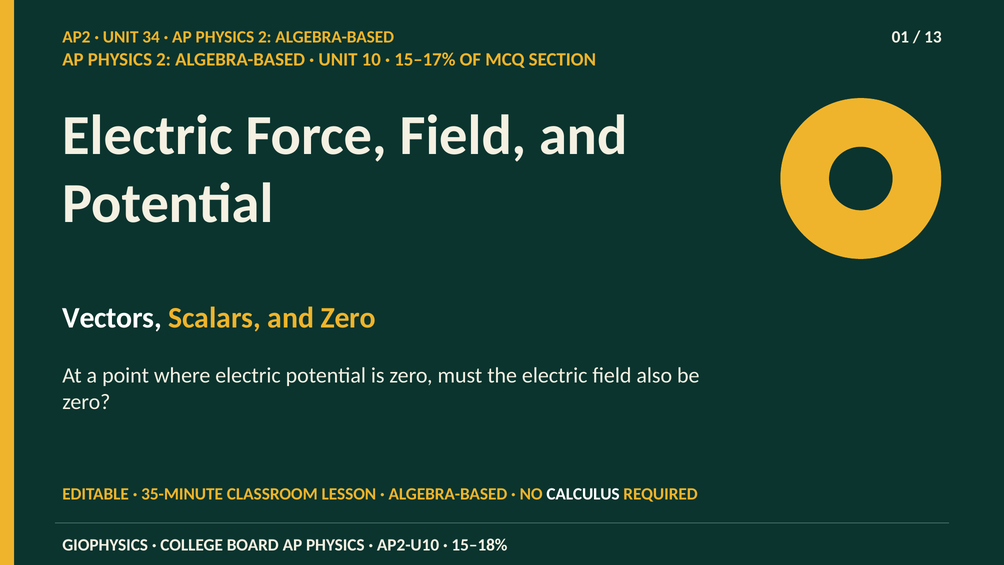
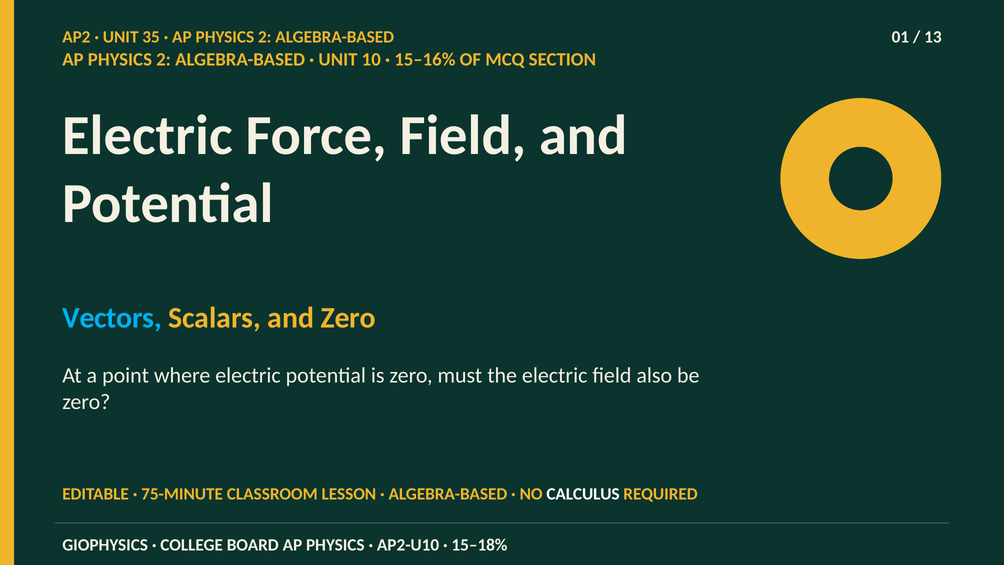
34: 34 -> 35
15–17%: 15–17% -> 15–16%
Vectors colour: white -> light blue
35-MINUTE: 35-MINUTE -> 75-MINUTE
